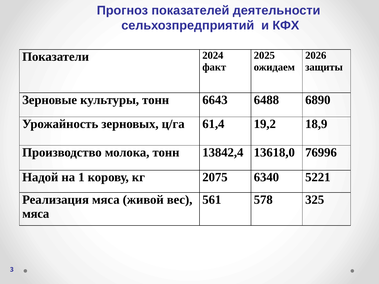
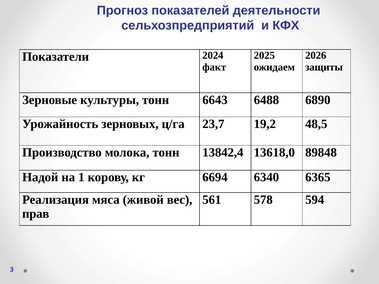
61,4: 61,4 -> 23,7
18,9: 18,9 -> 48,5
76996: 76996 -> 89848
2075: 2075 -> 6694
5221: 5221 -> 6365
325: 325 -> 594
мяса at (36, 214): мяса -> прав
